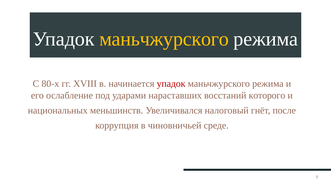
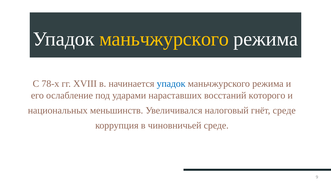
80-х: 80-х -> 78-х
упадок at (171, 84) colour: red -> blue
гнёт после: после -> среде
